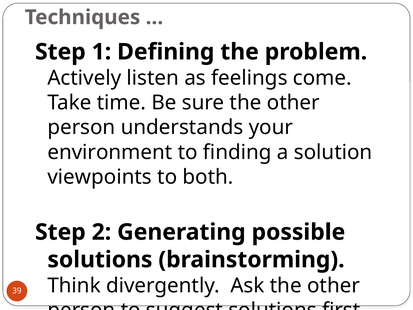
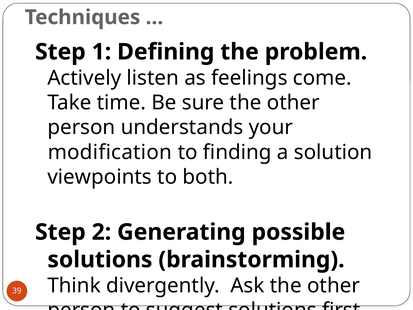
environment: environment -> modification
